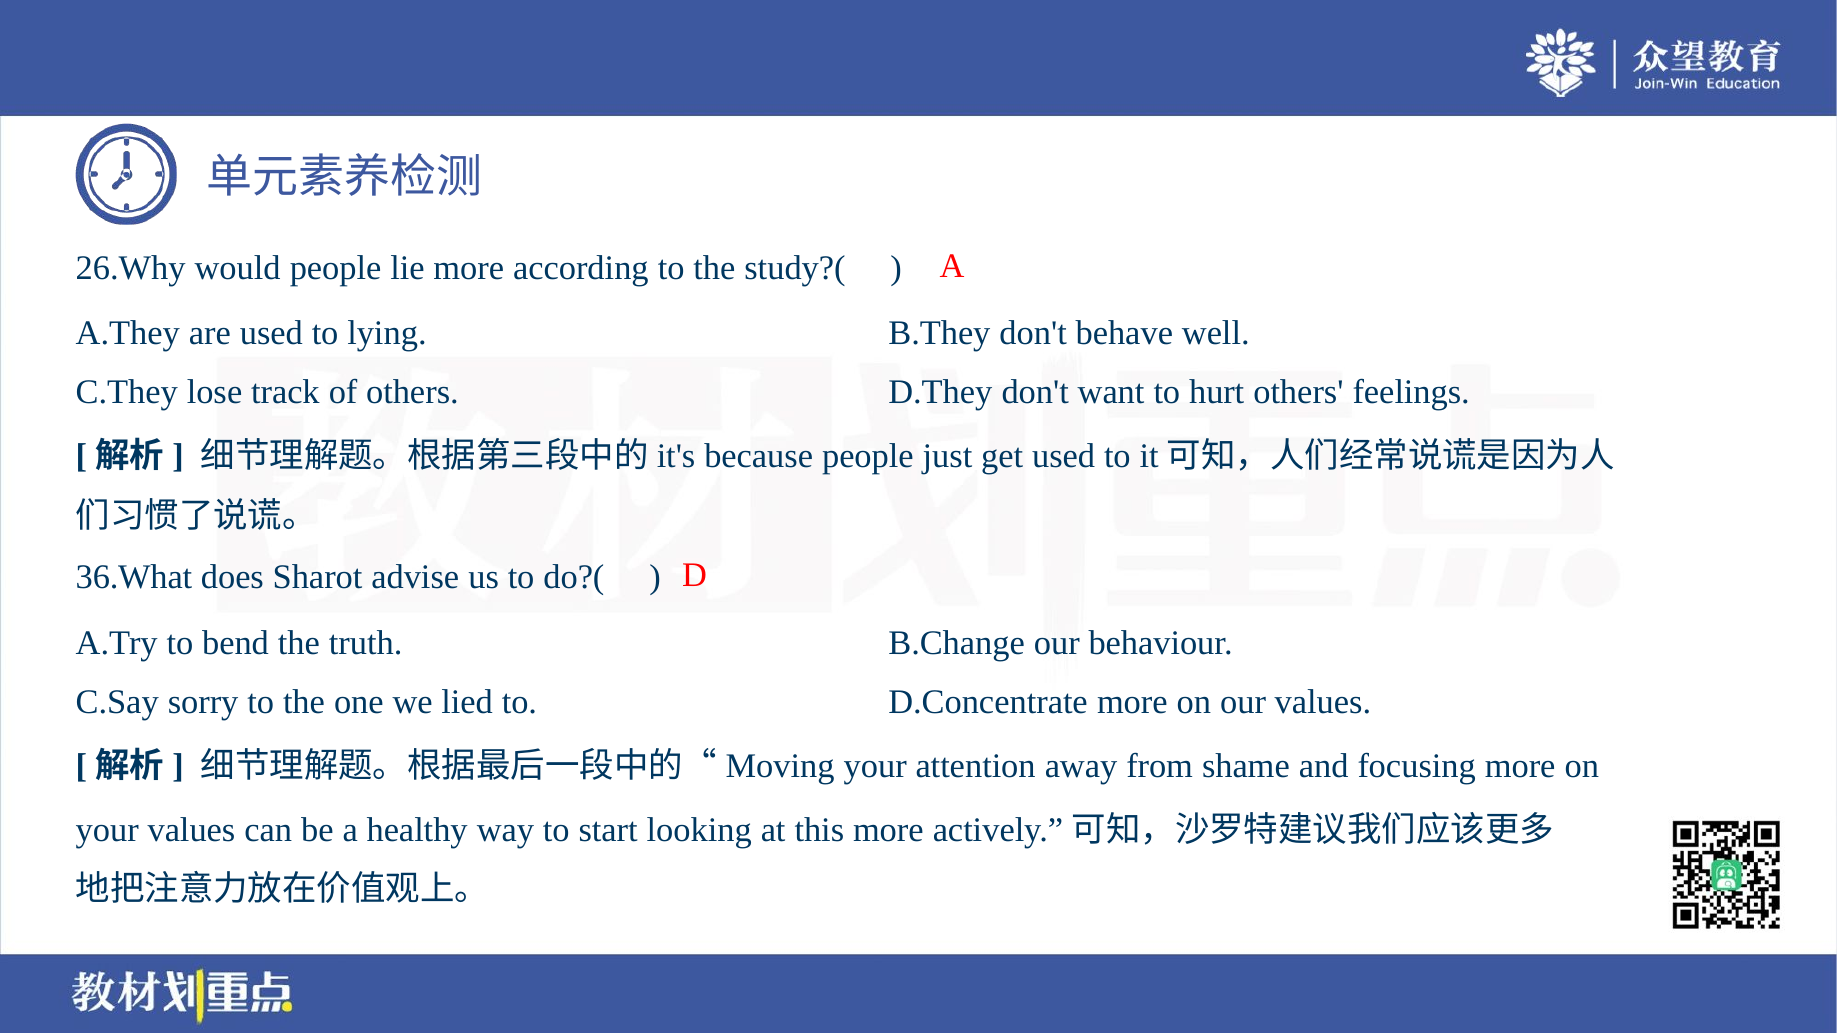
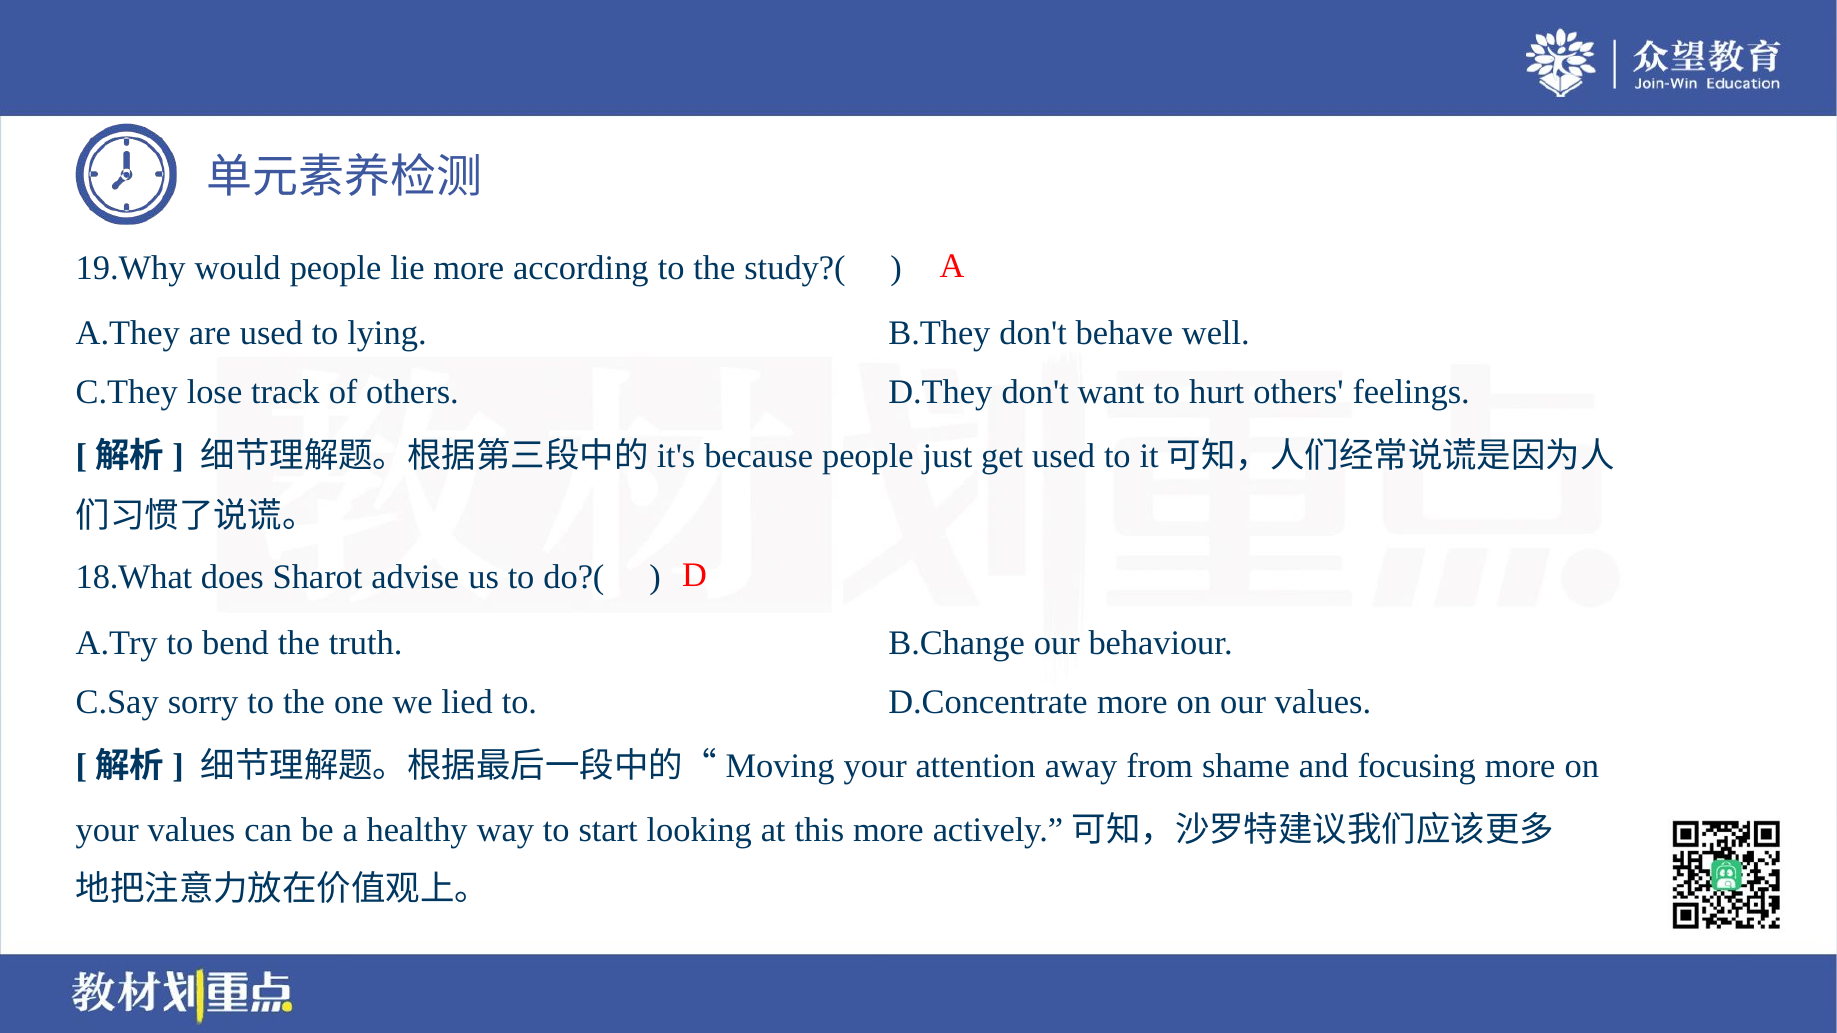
26.Why: 26.Why -> 19.Why
36.What: 36.What -> 18.What
